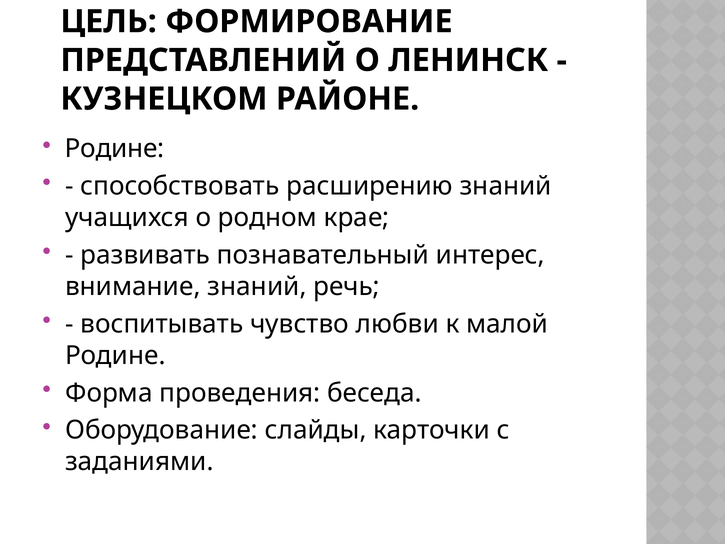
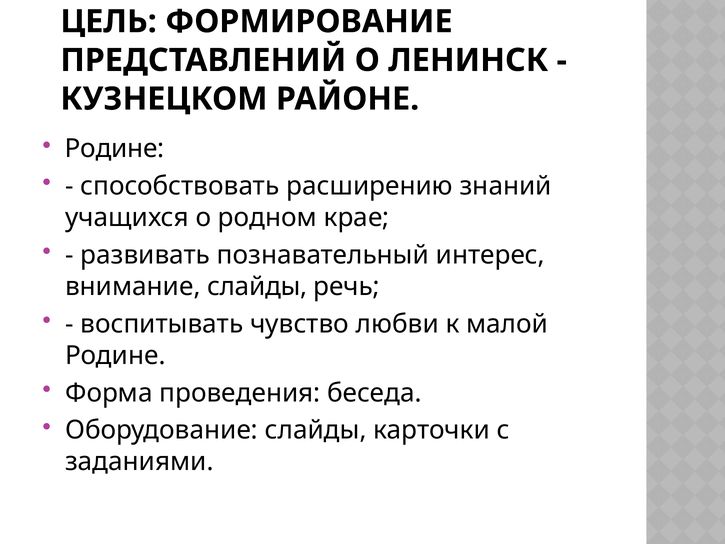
внимание знаний: знаний -> слайды
